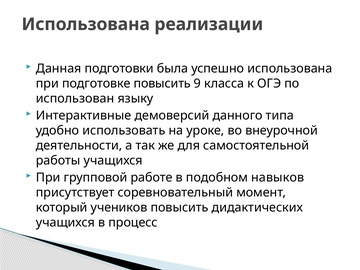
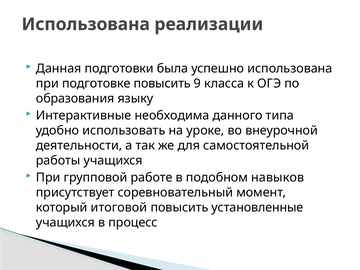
использован: использован -> образования
демоверсий: демоверсий -> необходима
учеников: учеников -> итоговой
дидактических: дидактических -> установленные
